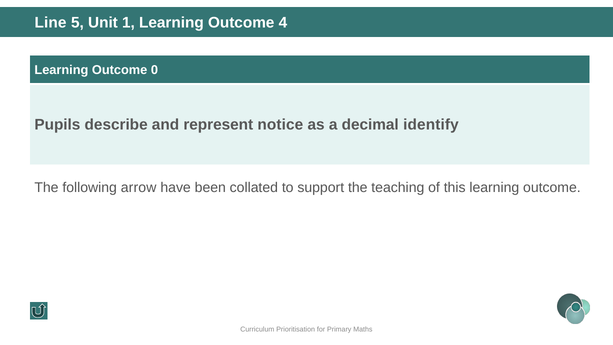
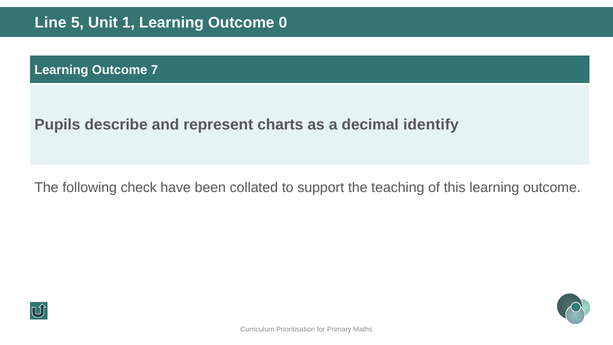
4: 4 -> 0
0: 0 -> 7
notice: notice -> charts
arrow: arrow -> check
